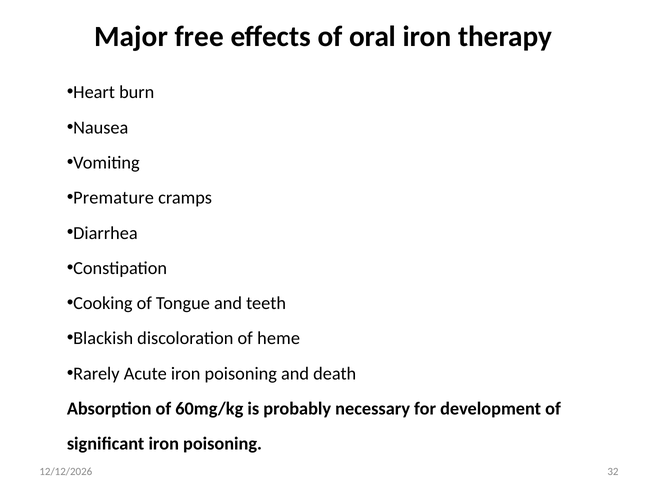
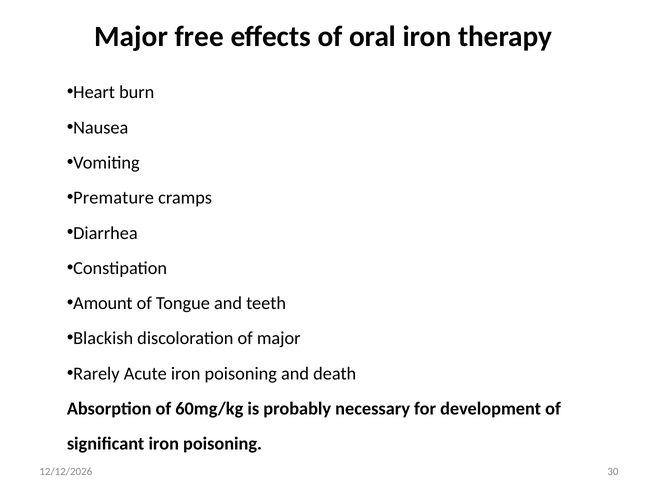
Cooking: Cooking -> Amount
of heme: heme -> major
32: 32 -> 30
